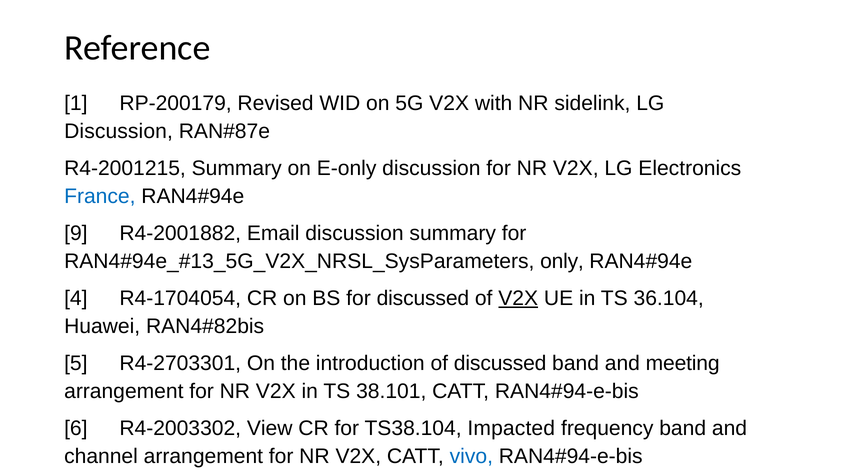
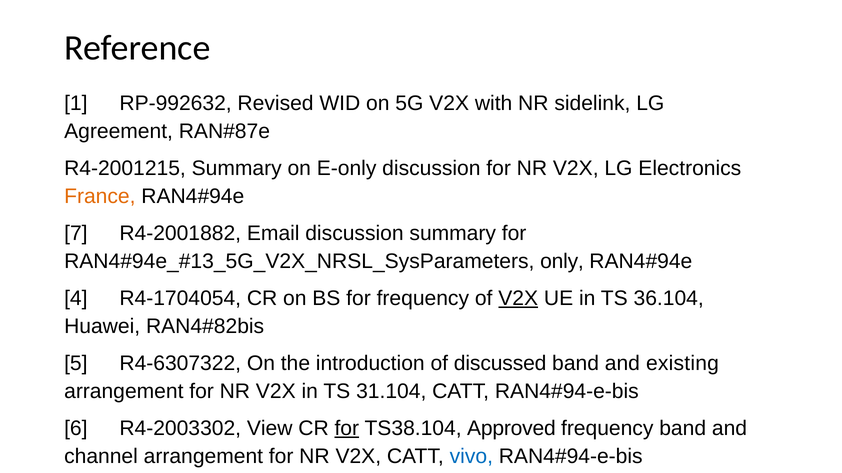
RP-200179: RP-200179 -> RP-992632
Discussion at (119, 132): Discussion -> Agreement
France colour: blue -> orange
9: 9 -> 7
for discussed: discussed -> frequency
R4-2703301: R4-2703301 -> R4-6307322
meeting: meeting -> existing
38.101: 38.101 -> 31.104
for at (347, 429) underline: none -> present
Impacted: Impacted -> Approved
